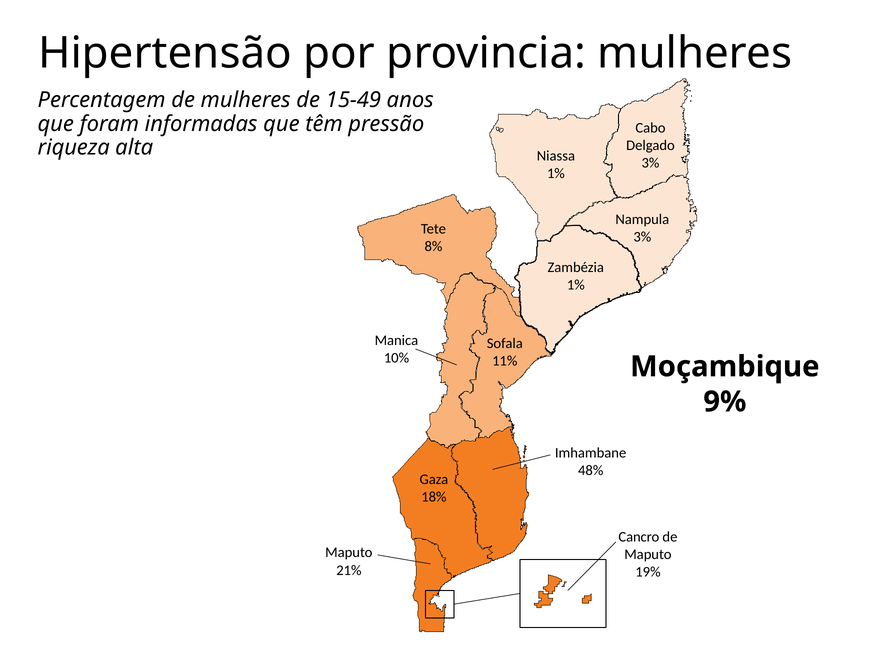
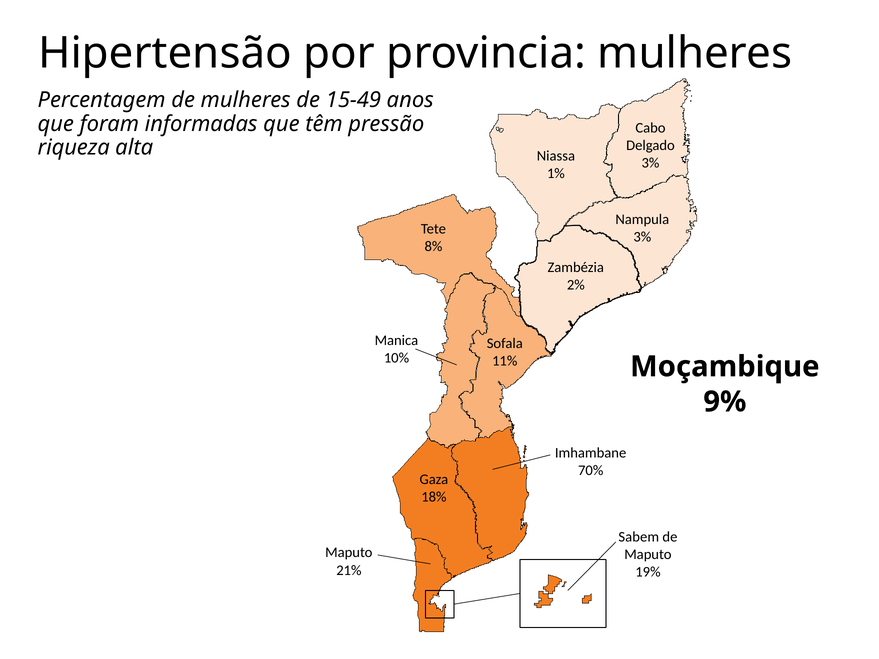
1% at (576, 285): 1% -> 2%
48%: 48% -> 70%
Cancro: Cancro -> Sabem
